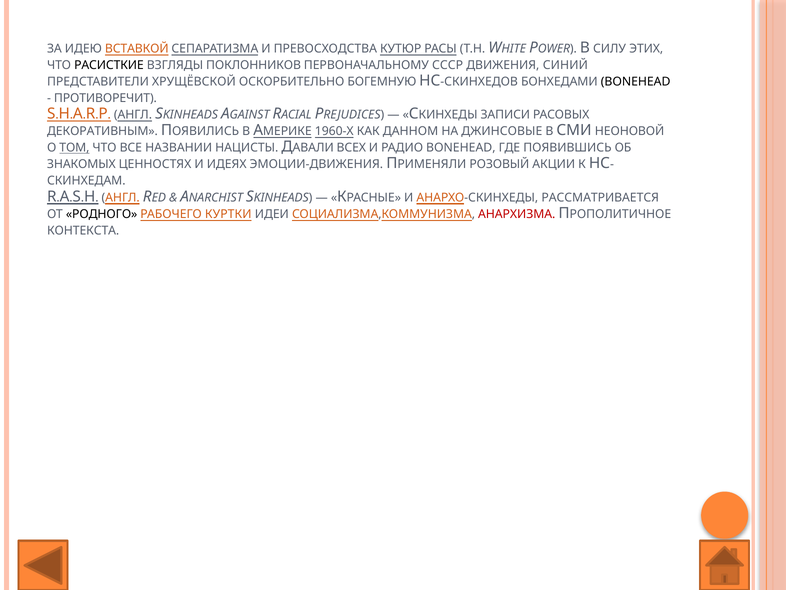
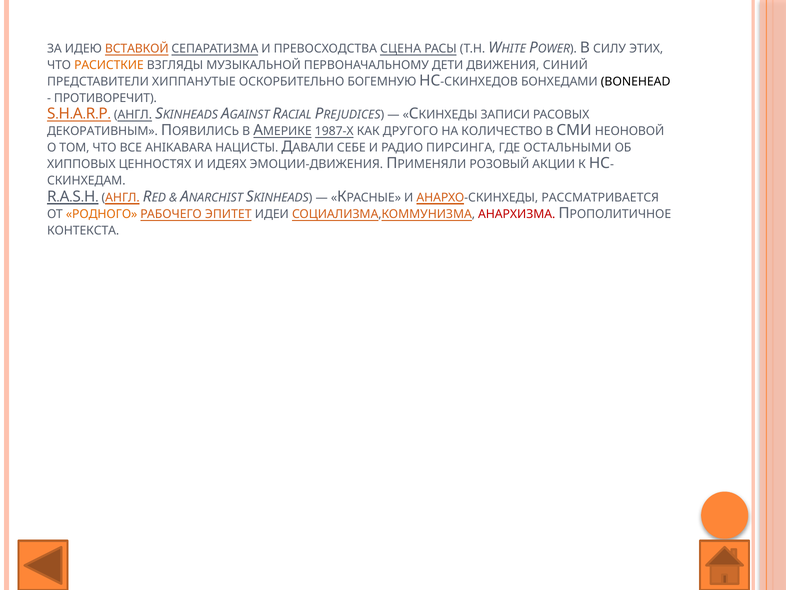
КУТЮР: КУТЮР -> СЦЕНА
РАСИСТКИЕ colour: black -> orange
ПОКЛОННИКОВ: ПОКЛОННИКОВ -> МУЗЫКАЛЬНОЙ
СССР: СССР -> ДЕТИ
ХРУЩЁВСКОЙ: ХРУЩЁВСКОЙ -> ХИППАНУТЫЕ
1960-Х: 1960-Х -> 1987-Х
ДАННОМ: ДАННОМ -> ДРУГОГО
ДЖИНСОВЫЕ: ДЖИНСОВЫЕ -> КОЛИЧЕСТВО
ТОМ underline: present -> none
НАЗВАНИИ: НАЗВАНИИ -> AHIKABARA
ВСЕХ: ВСЕХ -> СЕБЕ
РАДИО BONEHEAD: BONEHEAD -> ПИРСИНГА
ПОЯВИВШИСЬ: ПОЯВИВШИСЬ -> ОСТАЛЬНЫМИ
ЗНАКОМЫХ: ЗНАКОМЫХ -> ХИППОВЫХ
РОДНОГО colour: black -> orange
КУРТКИ: КУРТКИ -> ЭПИТЕТ
